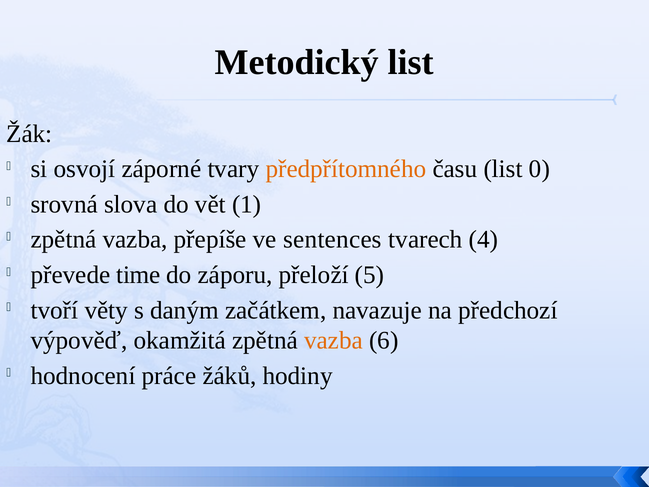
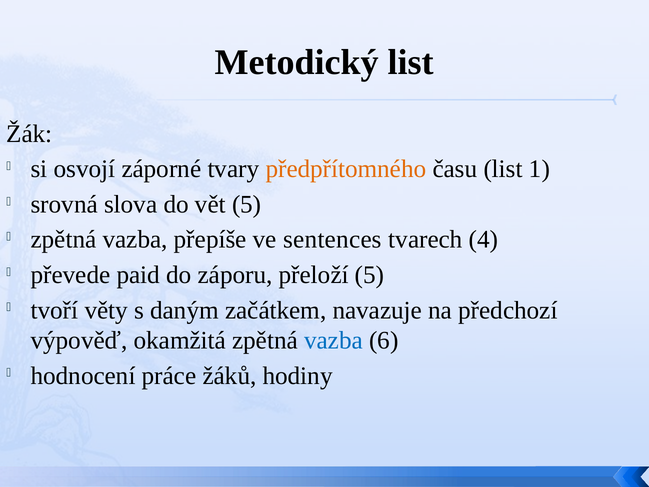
0: 0 -> 1
vět 1: 1 -> 5
time: time -> paid
vazba at (334, 340) colour: orange -> blue
